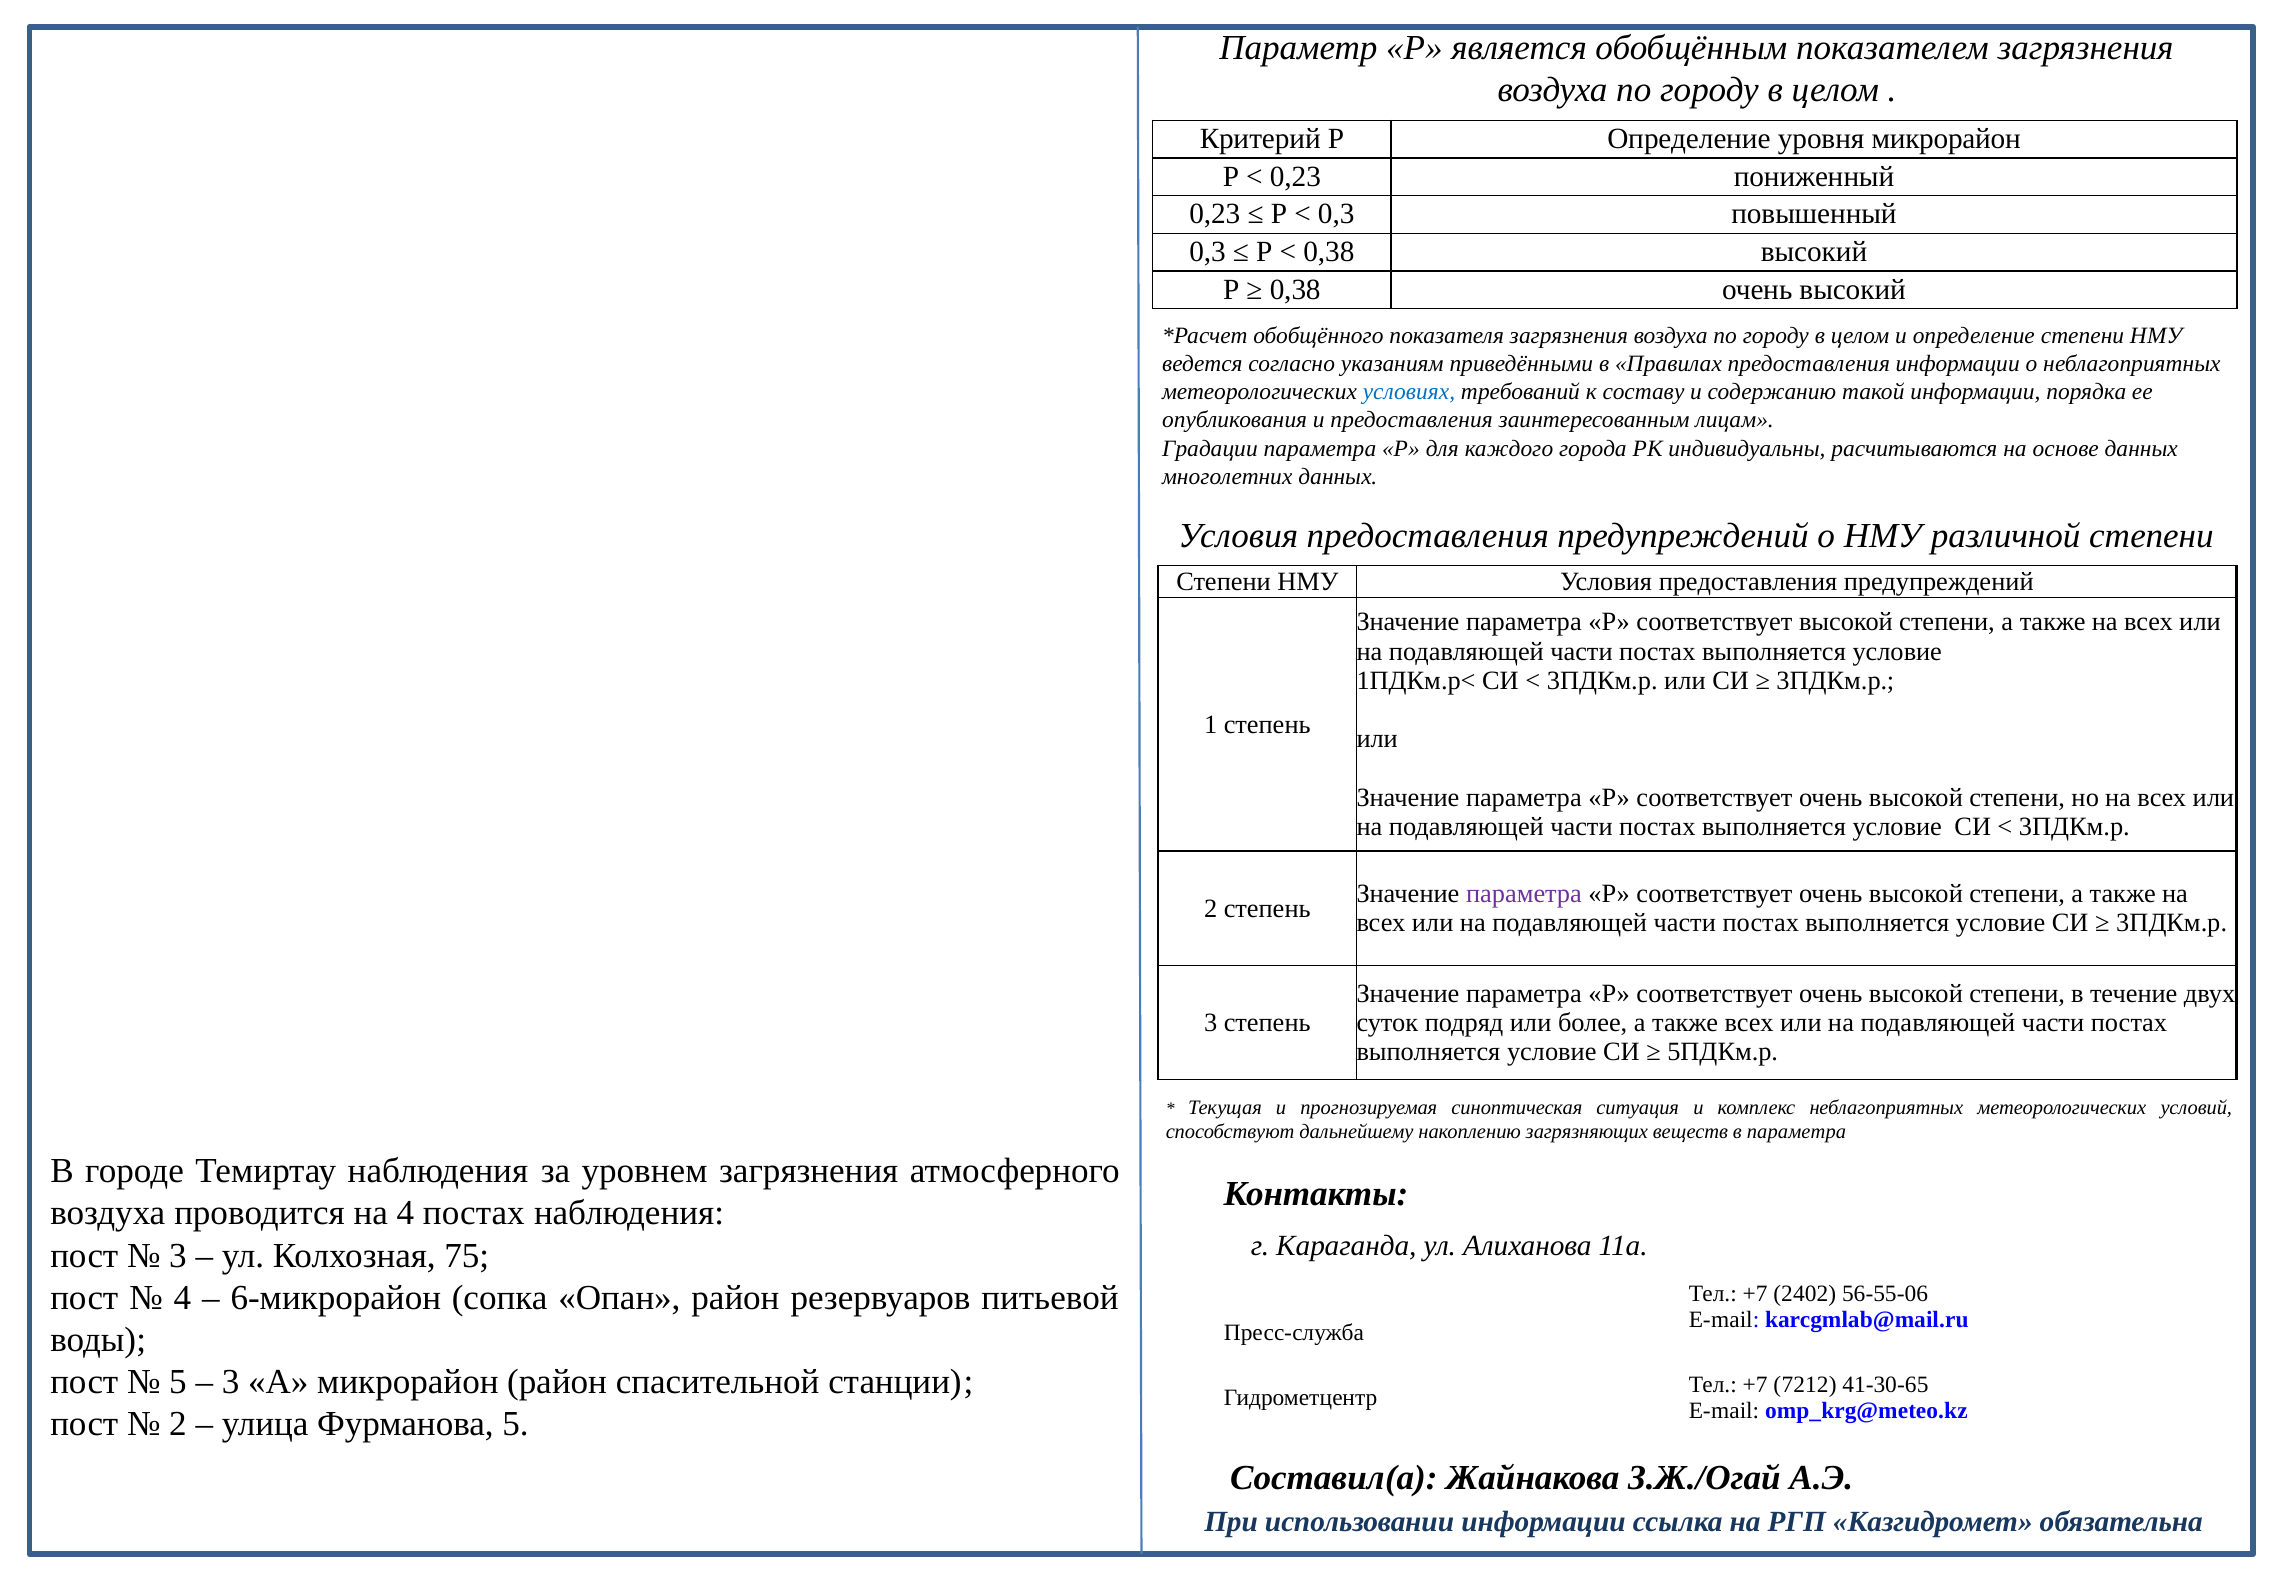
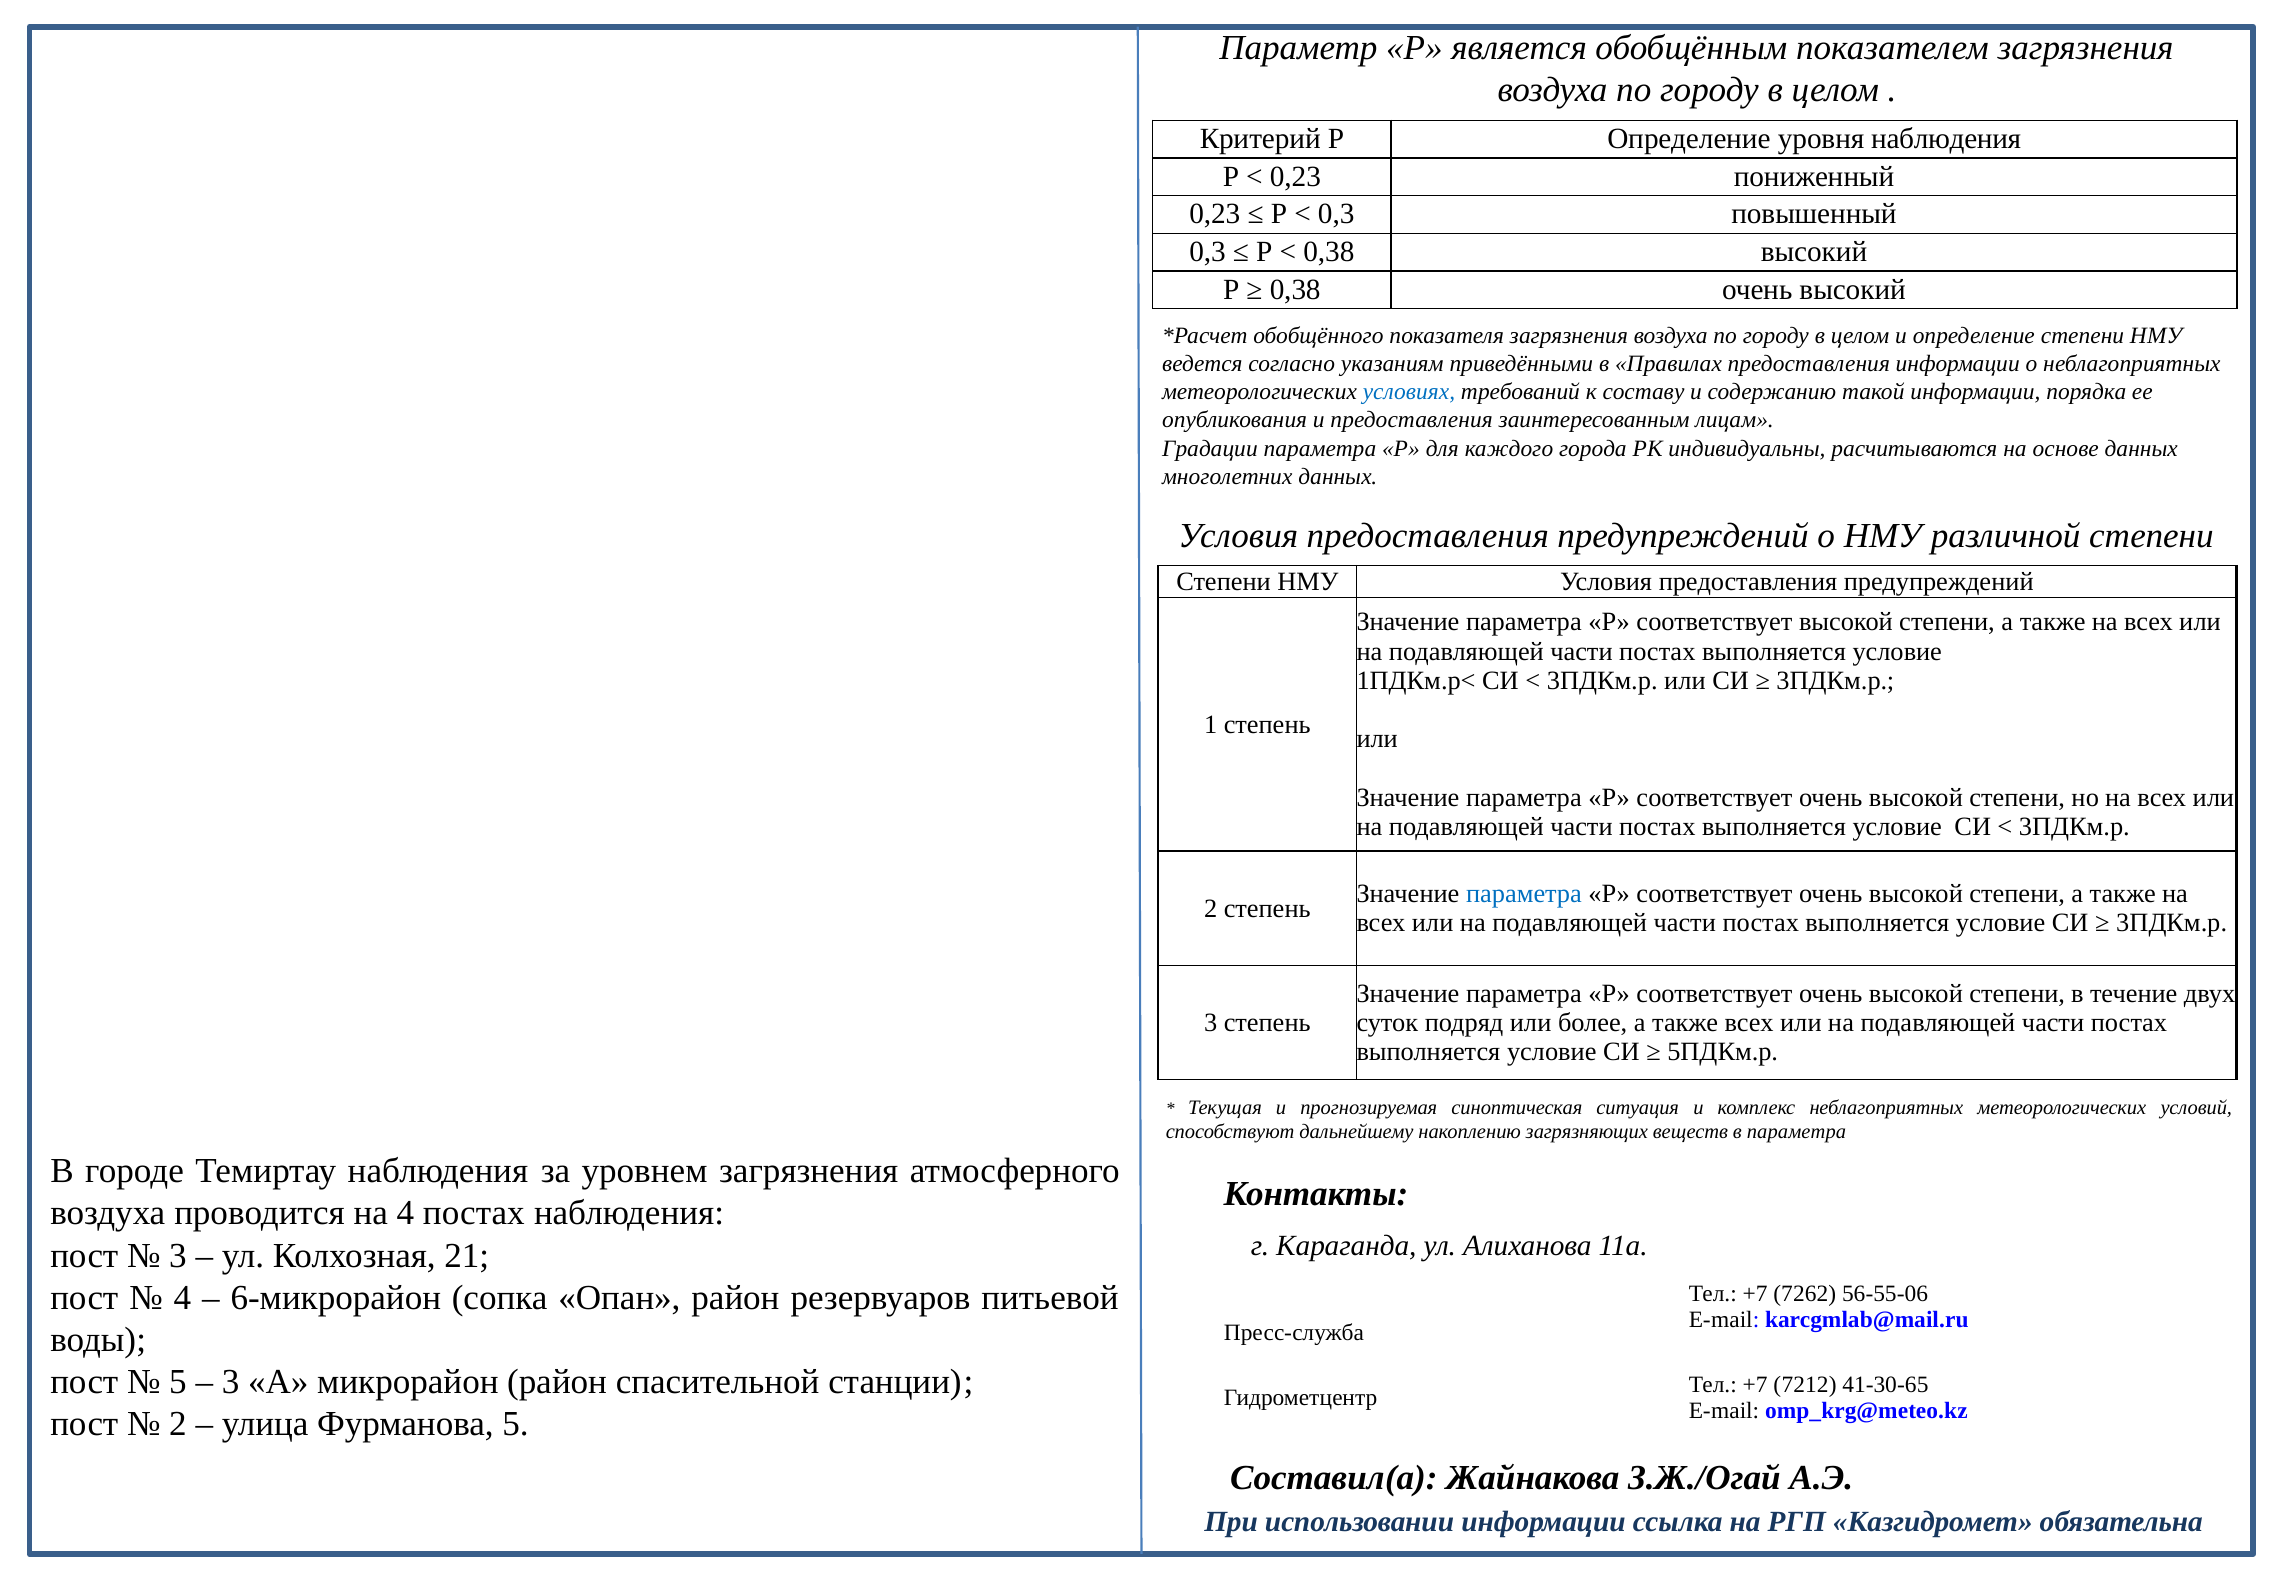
уровня микрорайон: микрорайон -> наблюдения
параметра at (1524, 894) colour: purple -> blue
75: 75 -> 21
2402: 2402 -> 7262
